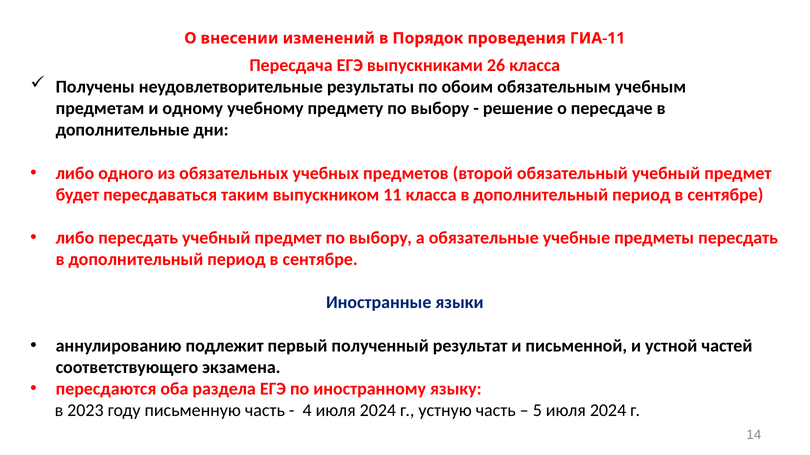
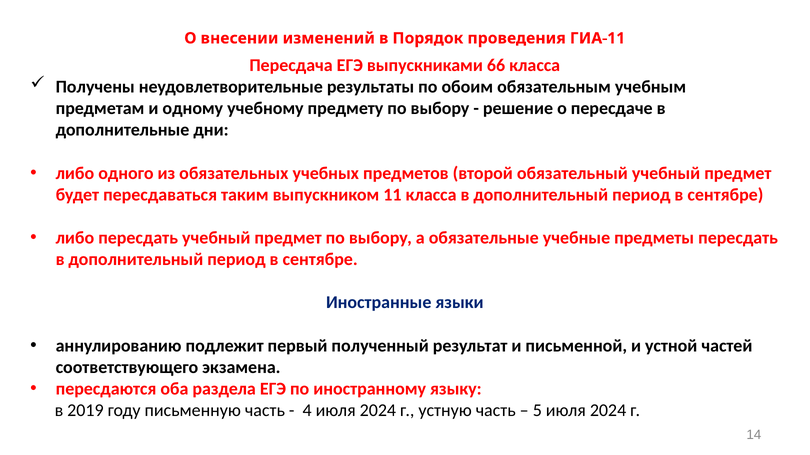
26: 26 -> 66
2023: 2023 -> 2019
